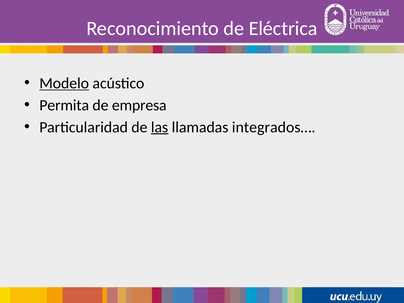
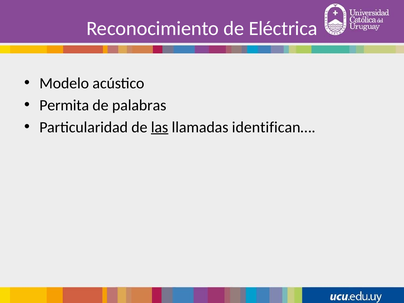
Modelo underline: present -> none
empresa: empresa -> palabras
integrados…: integrados… -> identifican…
